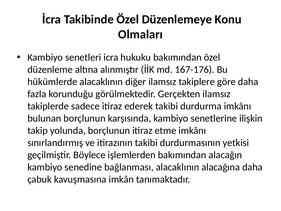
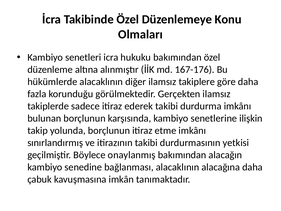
işlemlerden: işlemlerden -> onaylanmış
